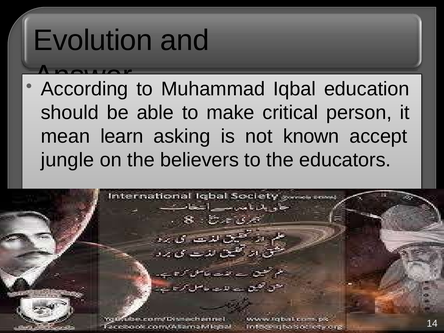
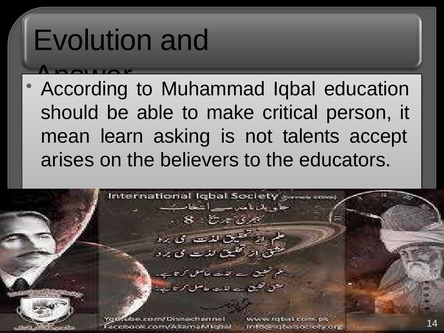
known: known -> talents
jungle: jungle -> arises
